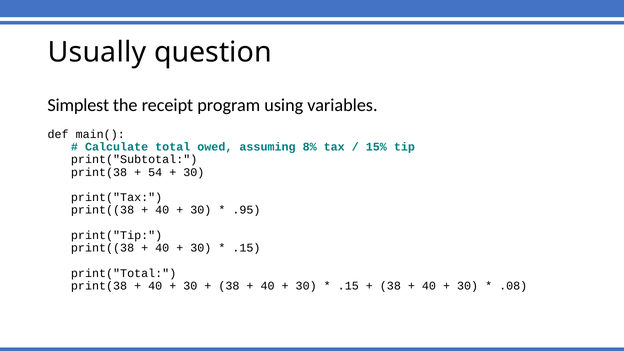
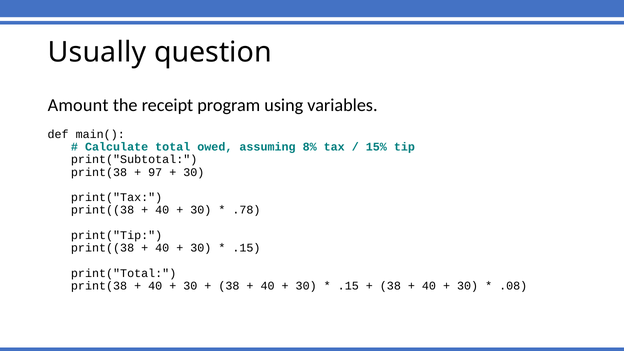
Simplest: Simplest -> Amount
54: 54 -> 97
.95: .95 -> .78
